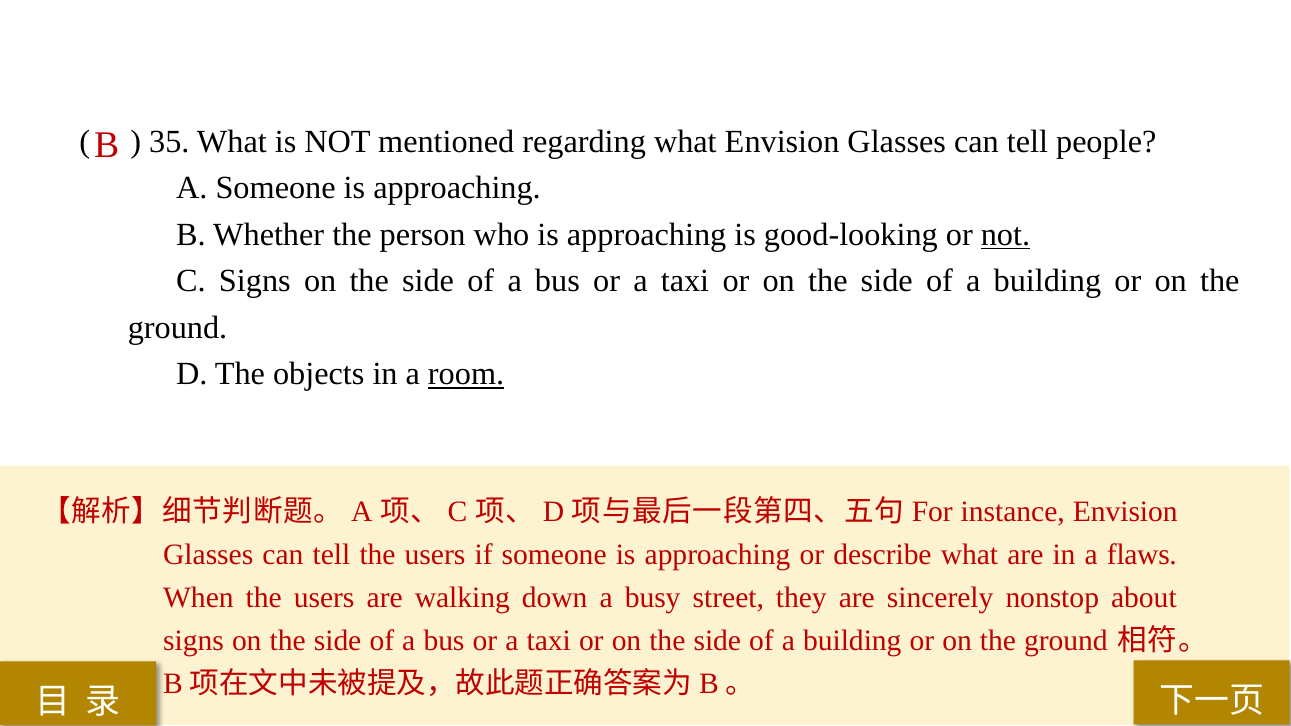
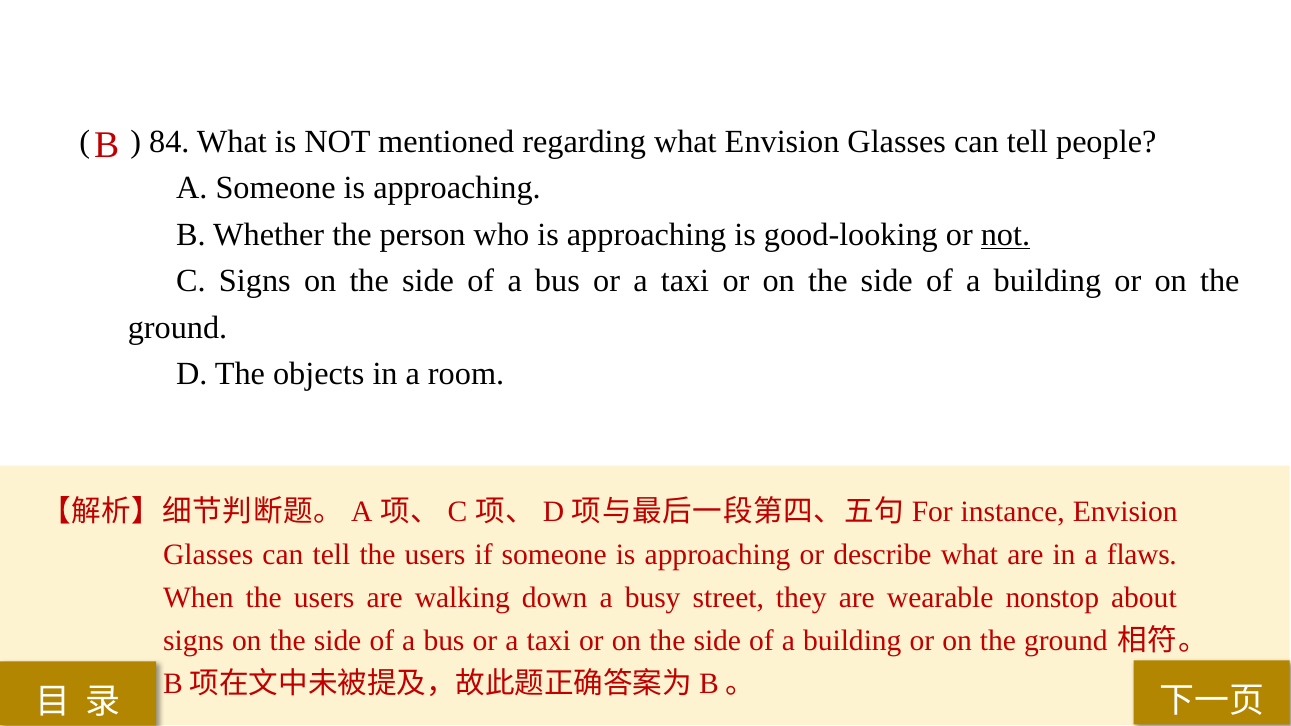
35: 35 -> 84
room underline: present -> none
sincerely: sincerely -> wearable
